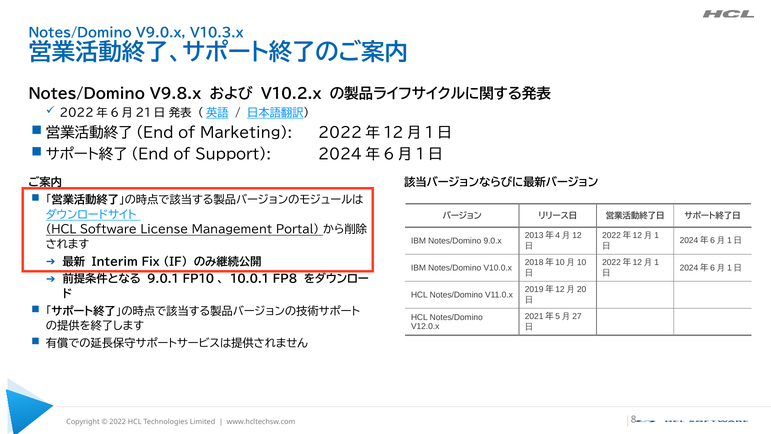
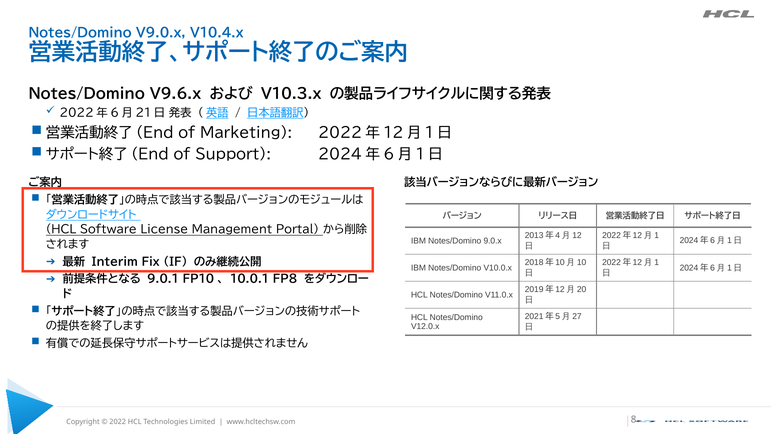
V10.3.x: V10.3.x -> V10.4.x
V9.8.x: V9.8.x -> V9.6.x
V10.2.x: V10.2.x -> V10.3.x
